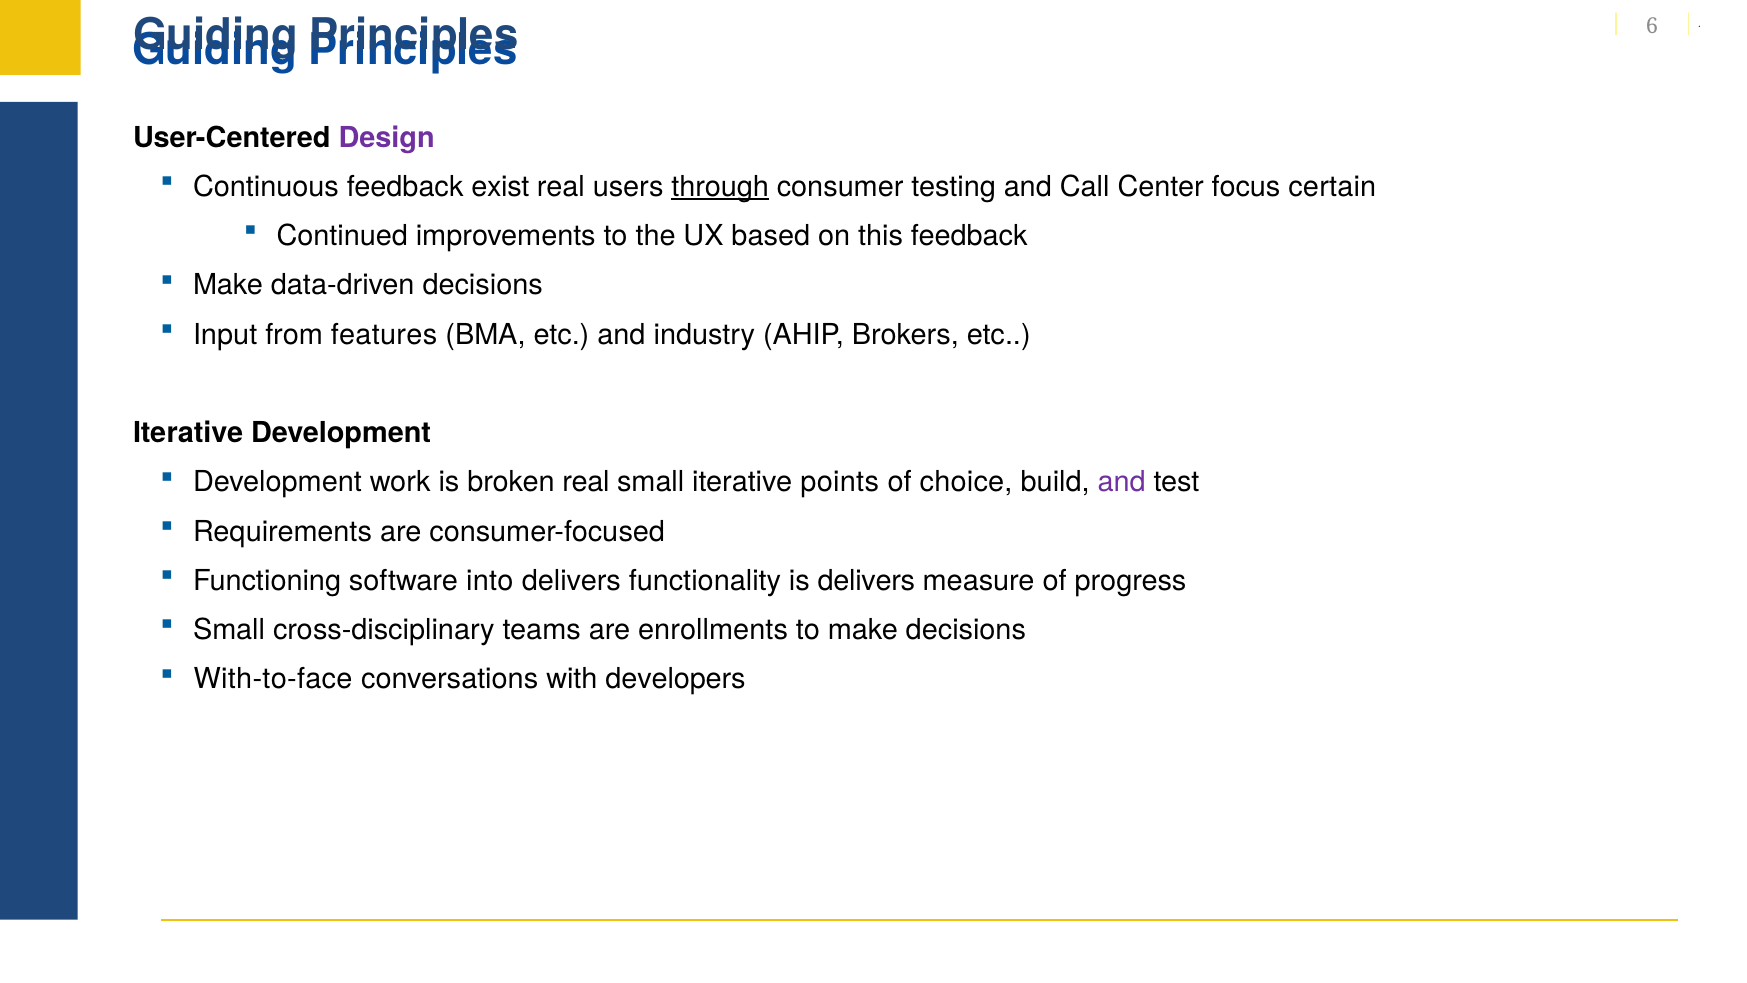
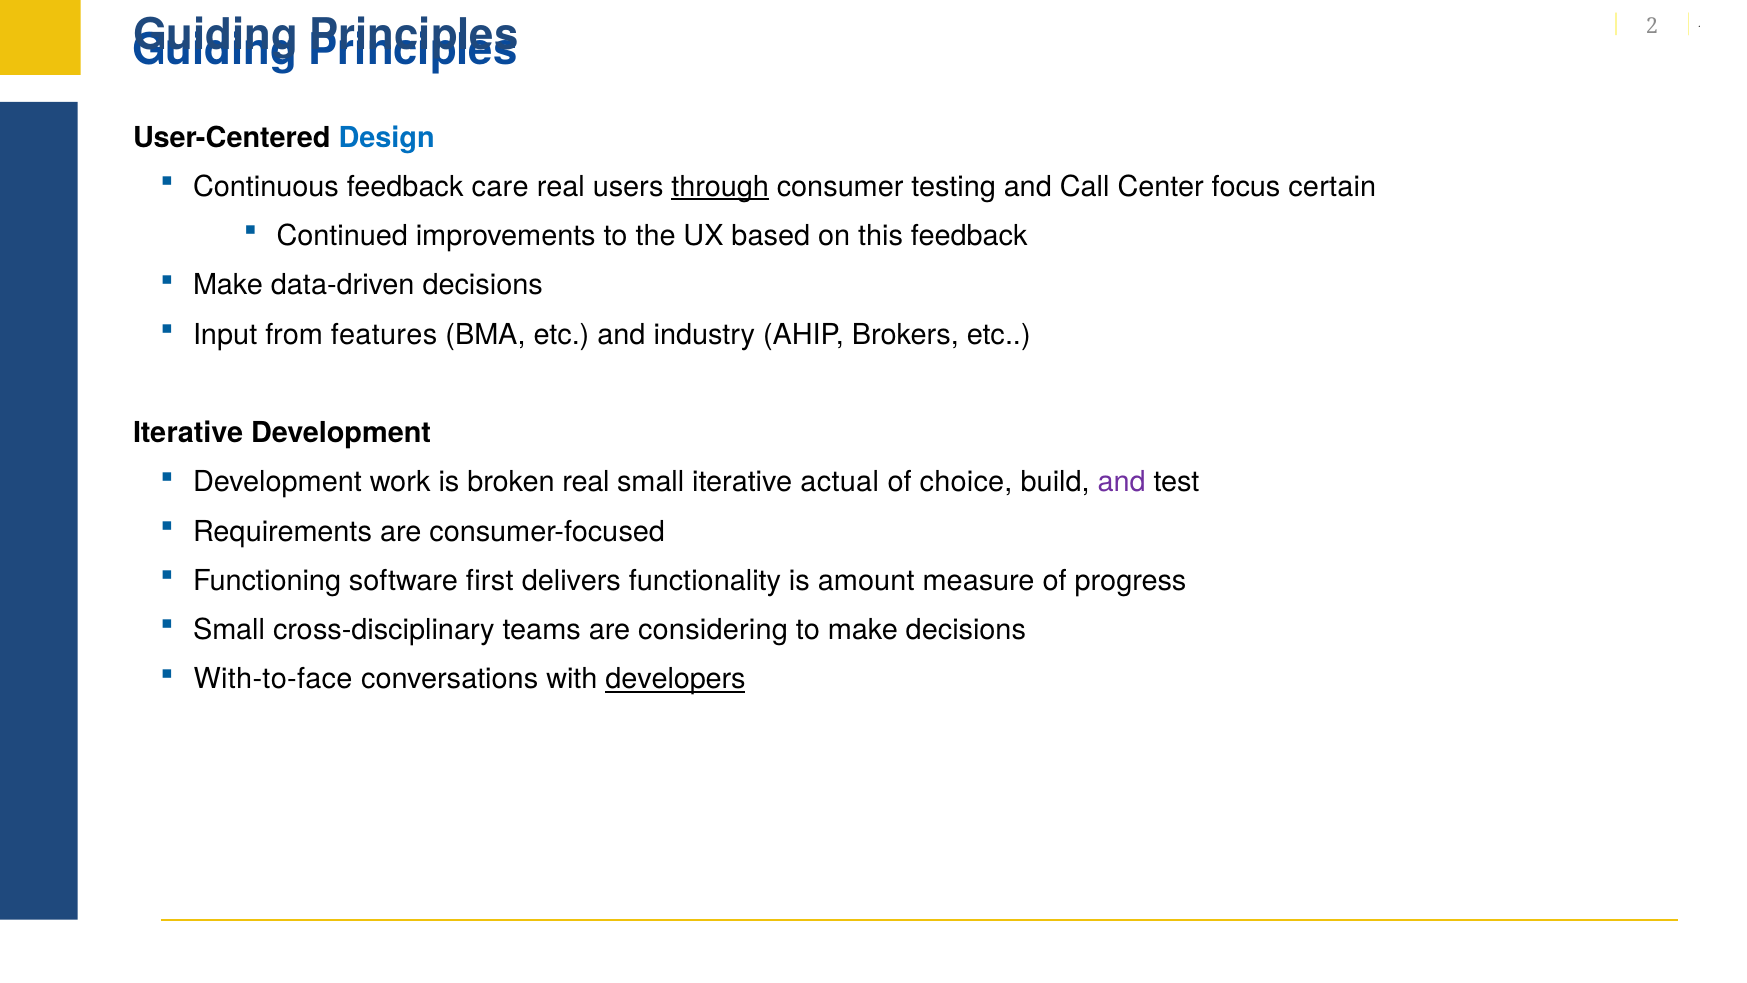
6: 6 -> 2
Design colour: purple -> blue
exist: exist -> care
points: points -> actual
into: into -> first
is delivers: delivers -> amount
enrollments: enrollments -> considering
developers underline: none -> present
